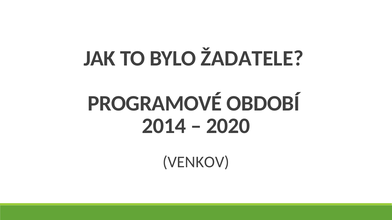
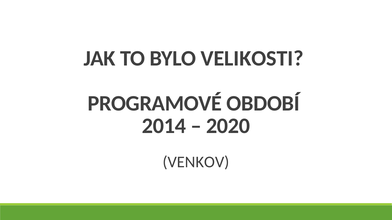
ŽADATELE: ŽADATELE -> VELIKOSTI
